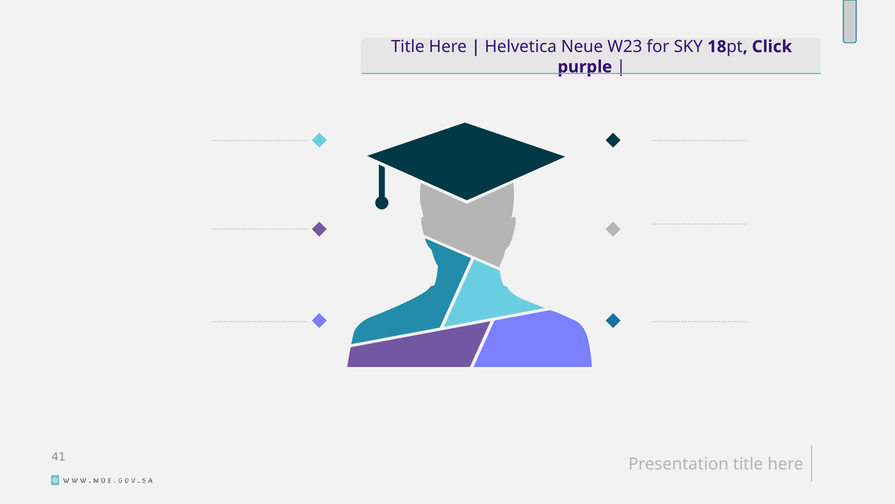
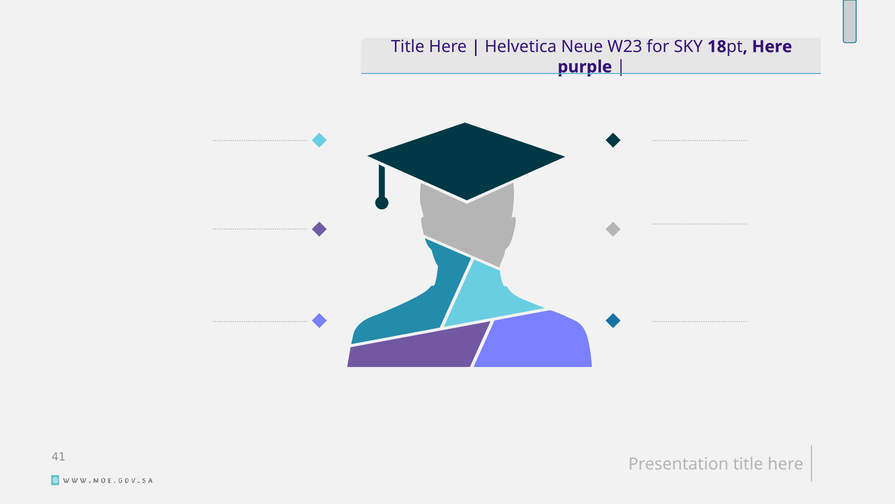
Click at (772, 47): Click -> Here
